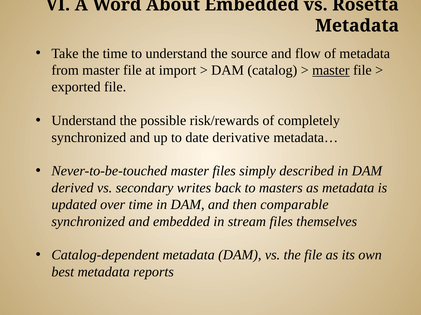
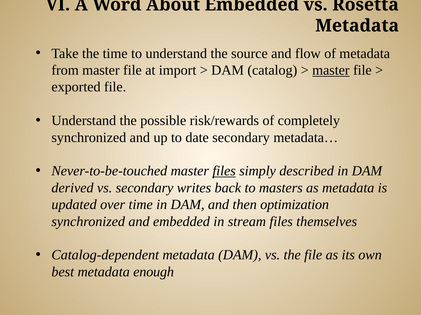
date derivative: derivative -> secondary
files at (224, 171) underline: none -> present
comparable: comparable -> optimization
reports: reports -> enough
